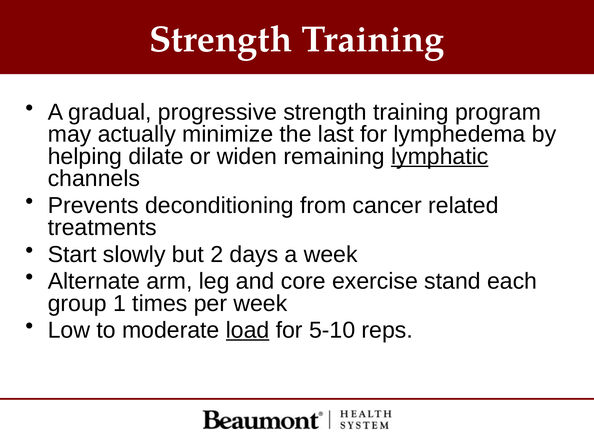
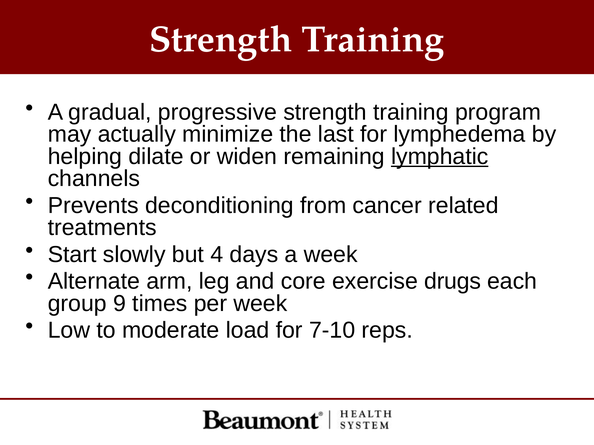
2: 2 -> 4
stand: stand -> drugs
1: 1 -> 9
load underline: present -> none
5-10: 5-10 -> 7-10
